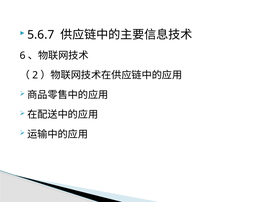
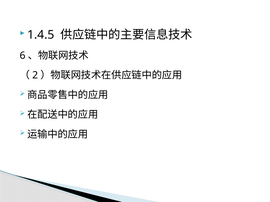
5.6.7: 5.6.7 -> 1.4.5
